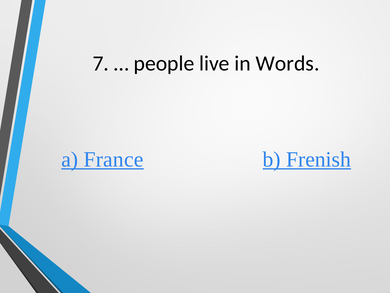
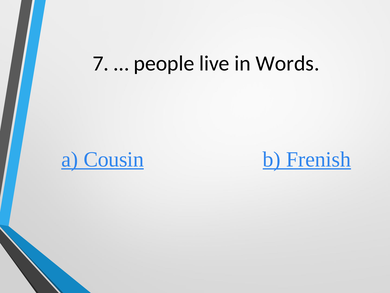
France: France -> Cousin
